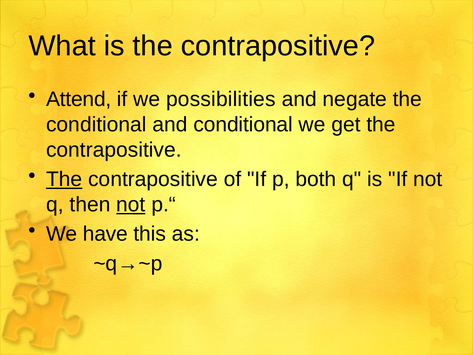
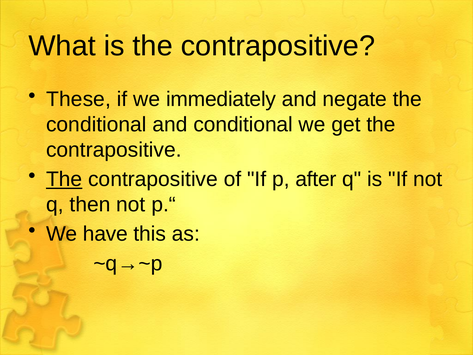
Attend: Attend -> These
possibilities: possibilities -> immediately
both: both -> after
not at (131, 204) underline: present -> none
